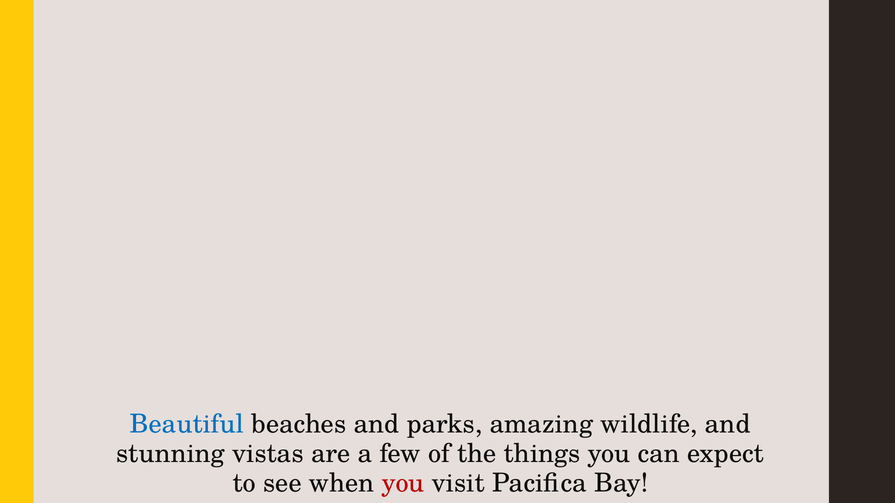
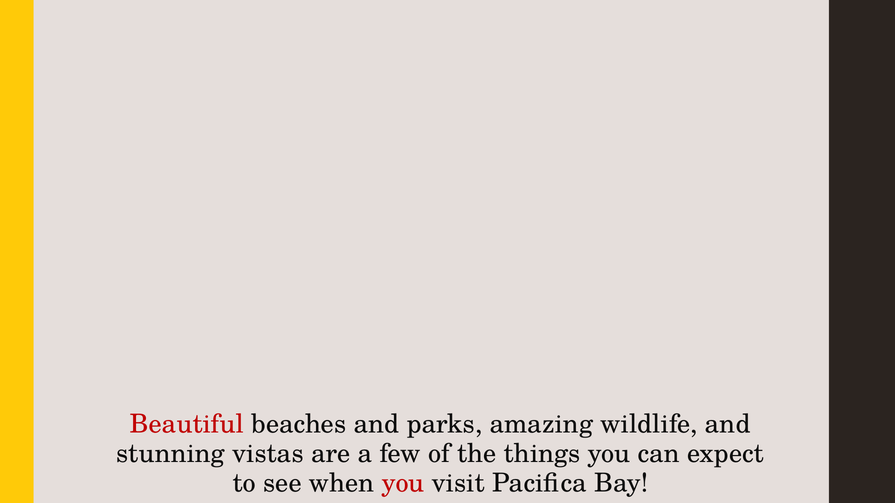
Beautiful colour: blue -> red
